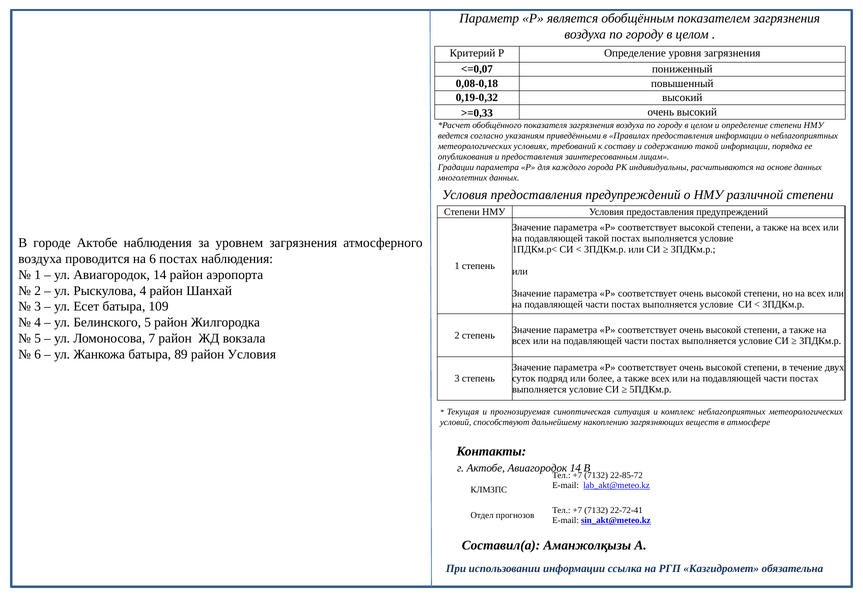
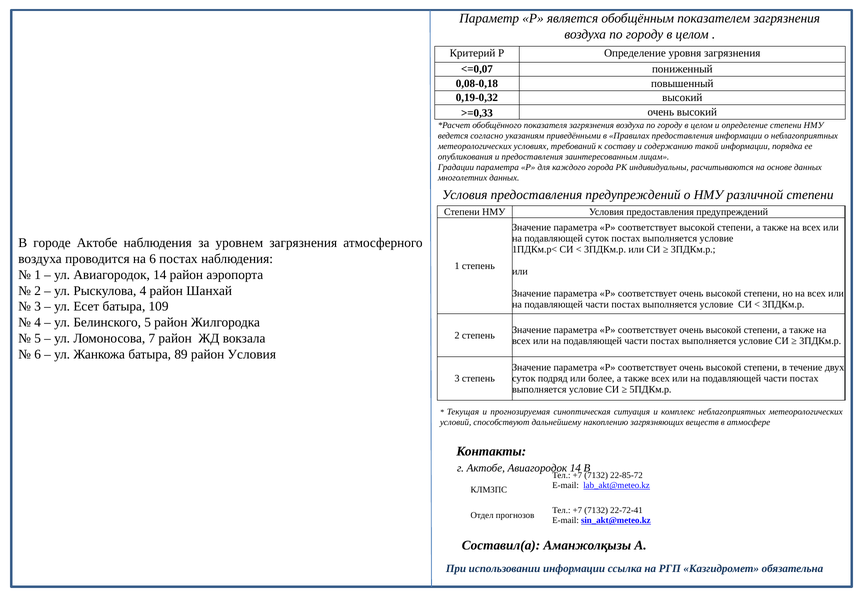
подавляющей такой: такой -> суток
